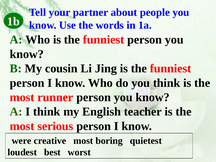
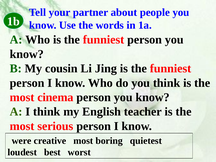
runner: runner -> cinema
